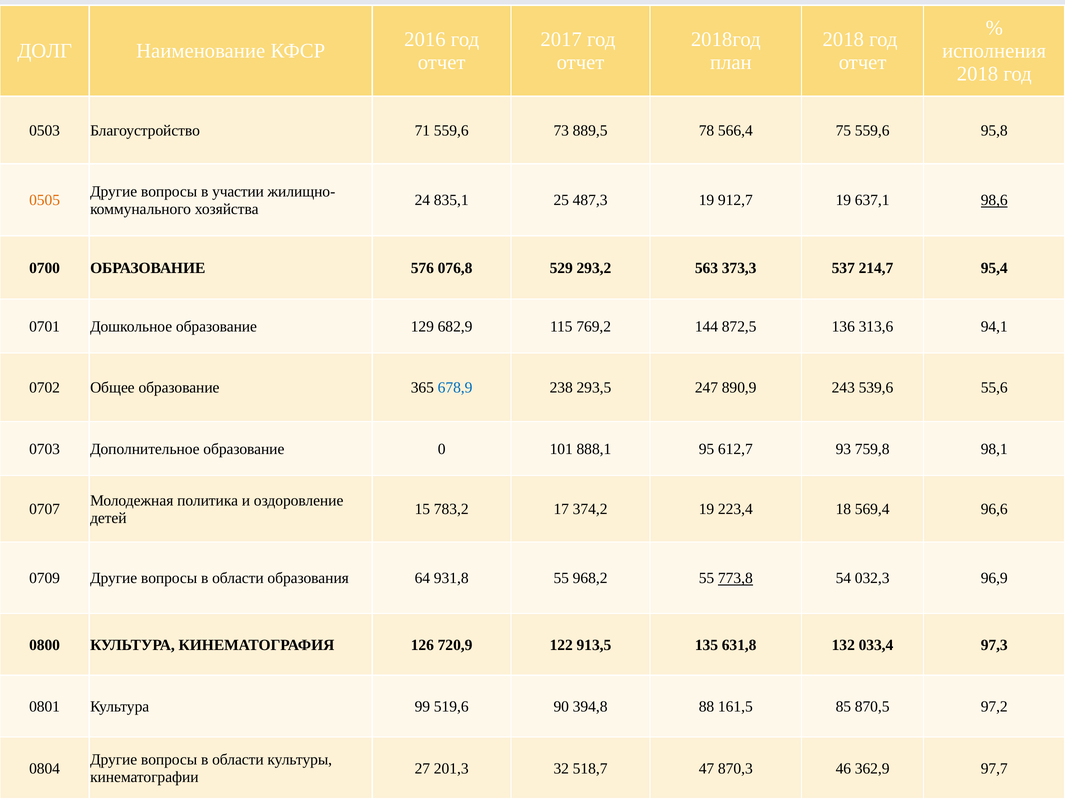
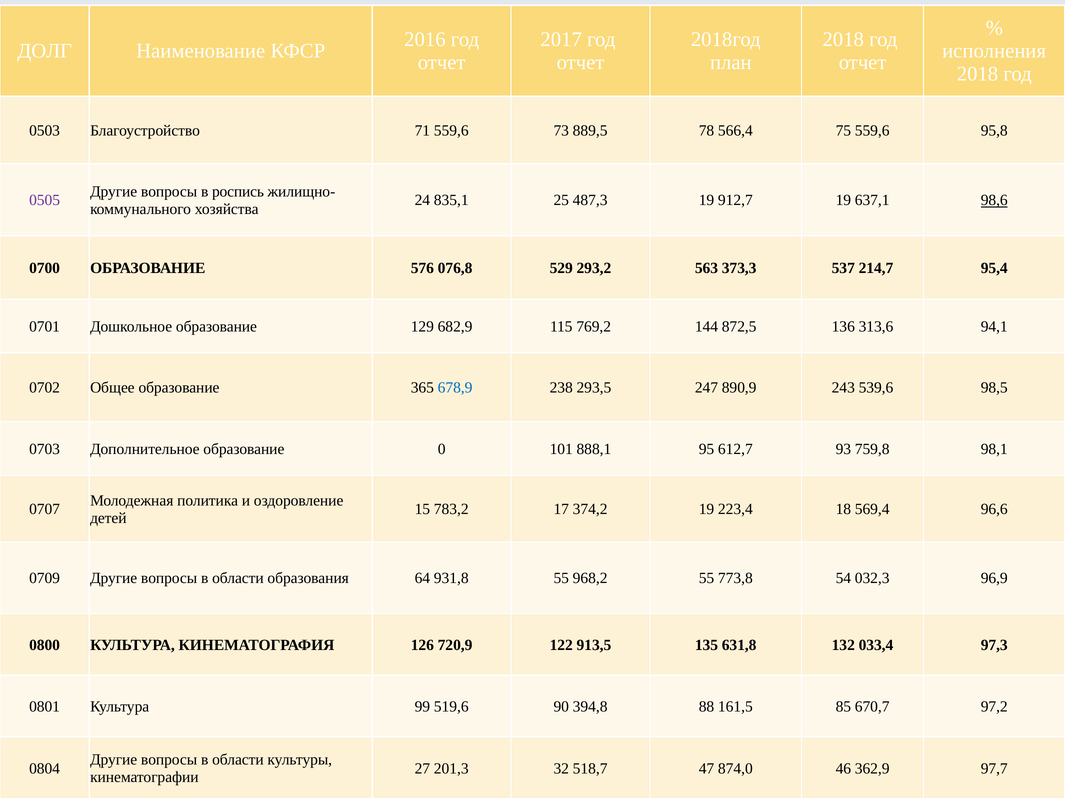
участии: участии -> роспись
0505 colour: orange -> purple
55,6: 55,6 -> 98,5
773,8 underline: present -> none
870,5: 870,5 -> 670,7
870,3: 870,3 -> 874,0
